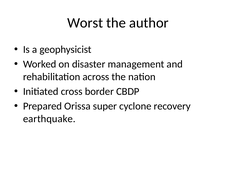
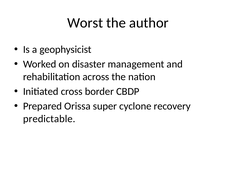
earthquake: earthquake -> predictable
